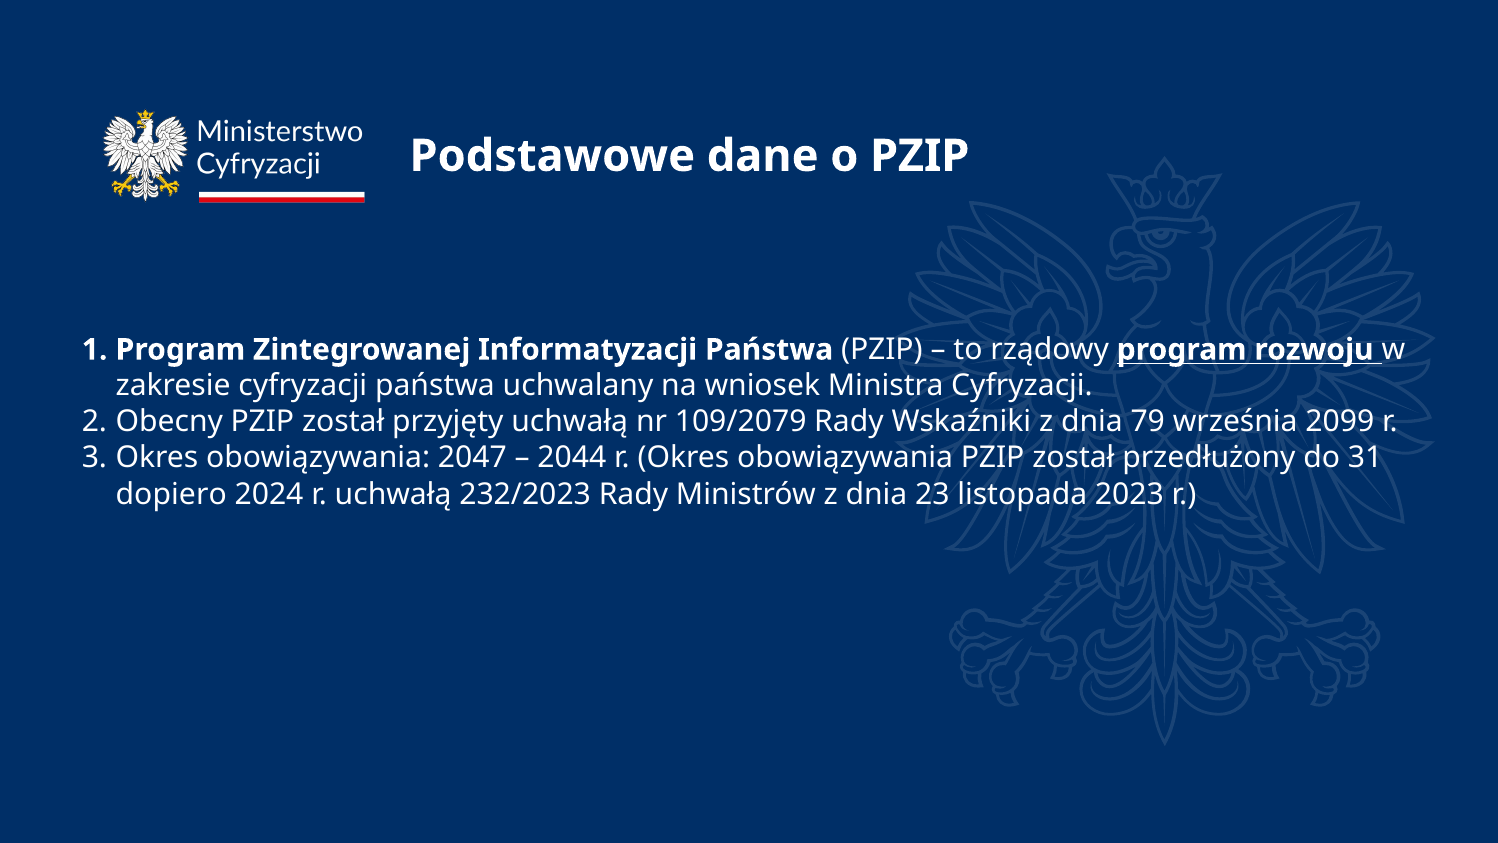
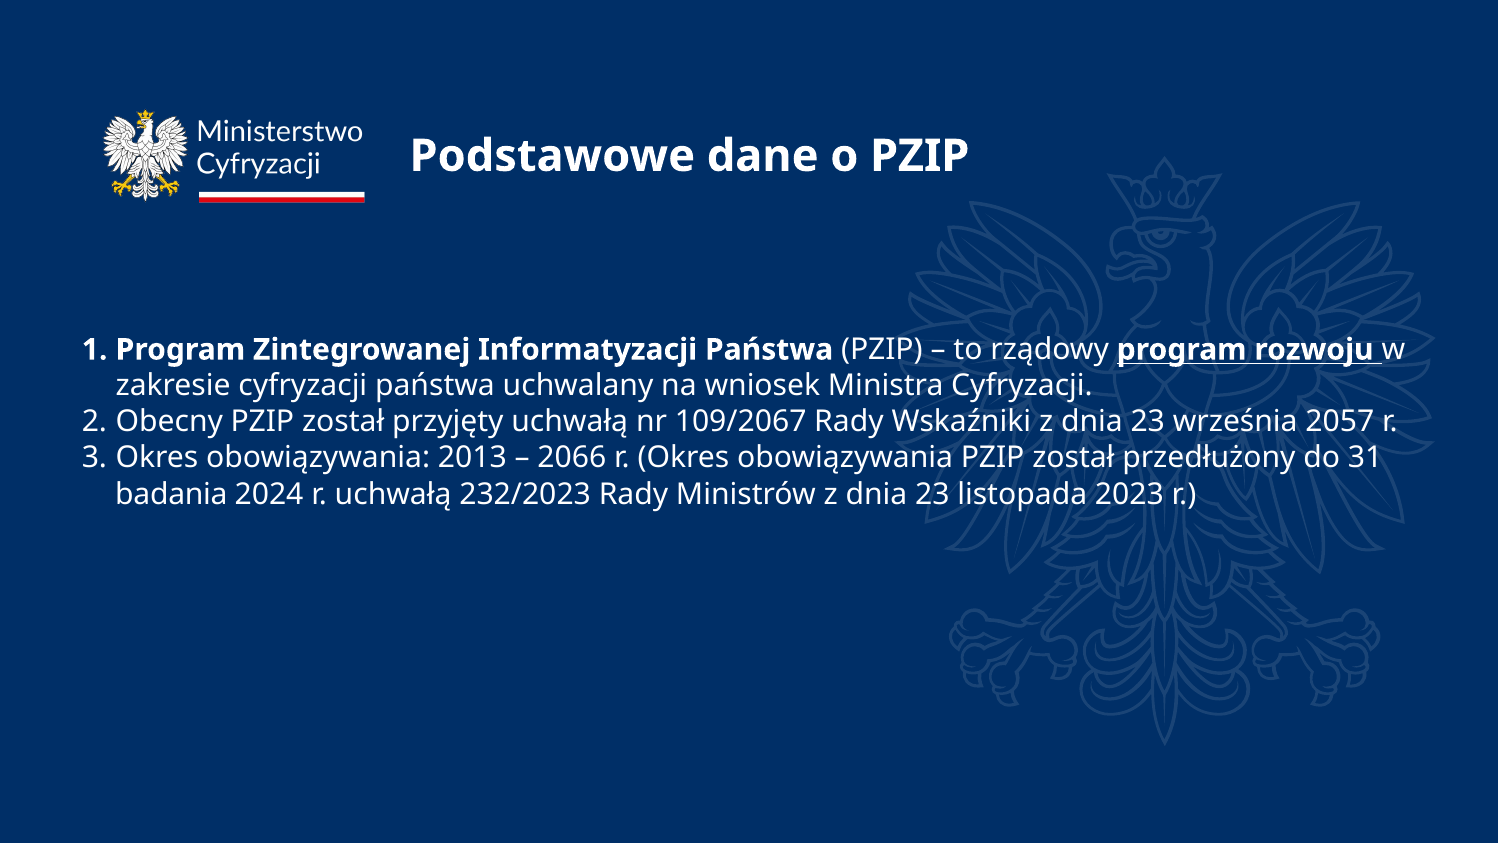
109/2079: 109/2079 -> 109/2067
79 at (1148, 422): 79 -> 23
2099: 2099 -> 2057
2047: 2047 -> 2013
2044: 2044 -> 2066
dopiero: dopiero -> badania
